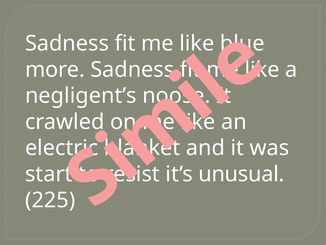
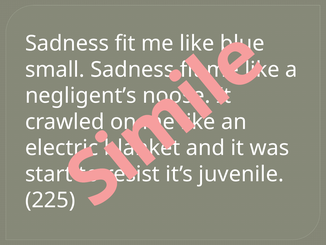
more: more -> small
unusual: unusual -> juvenile
